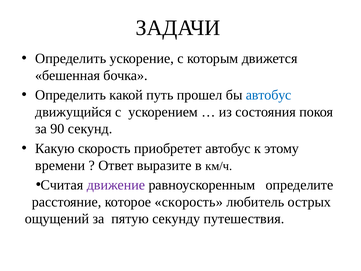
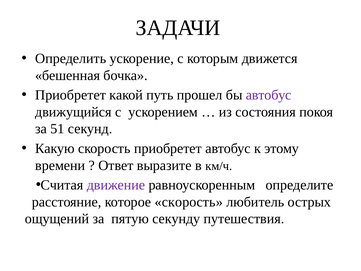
Определить at (71, 95): Определить -> Приобретет
автобус at (269, 95) colour: blue -> purple
90: 90 -> 51
